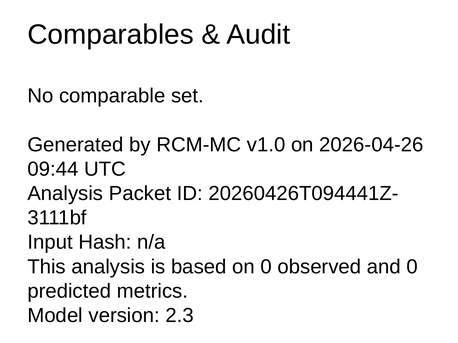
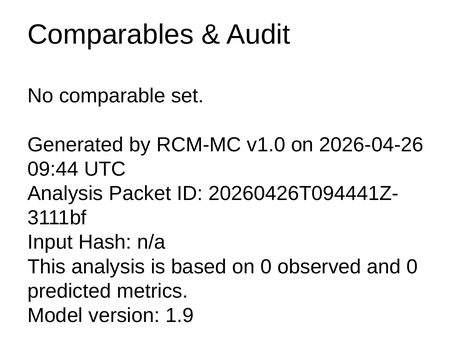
2.3: 2.3 -> 1.9
